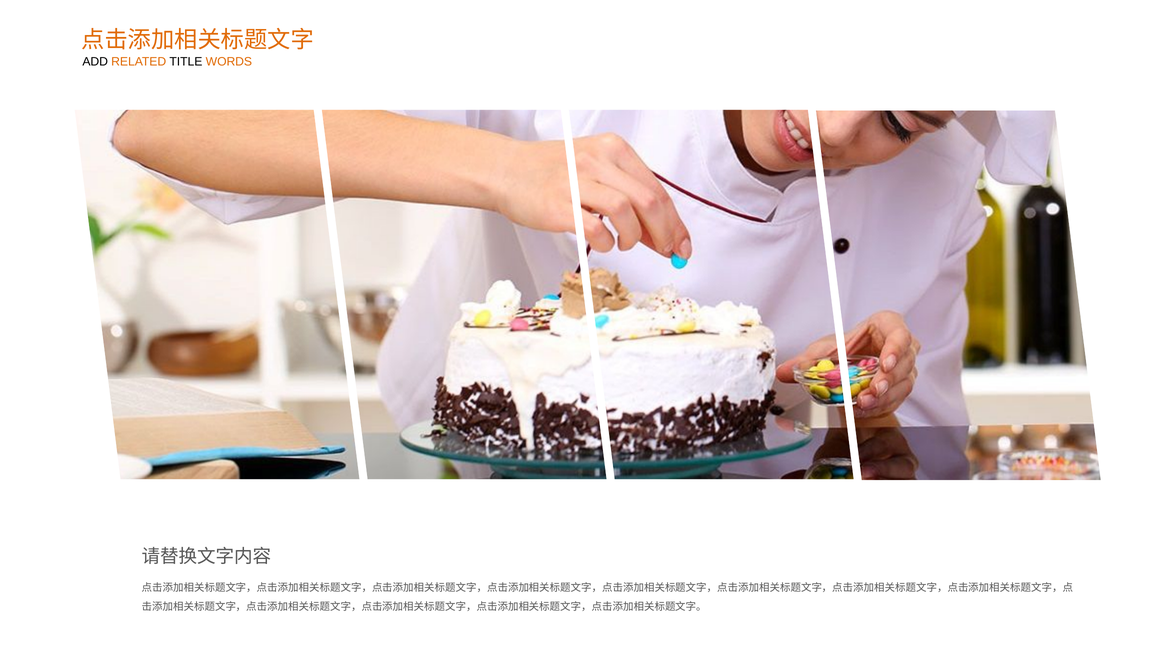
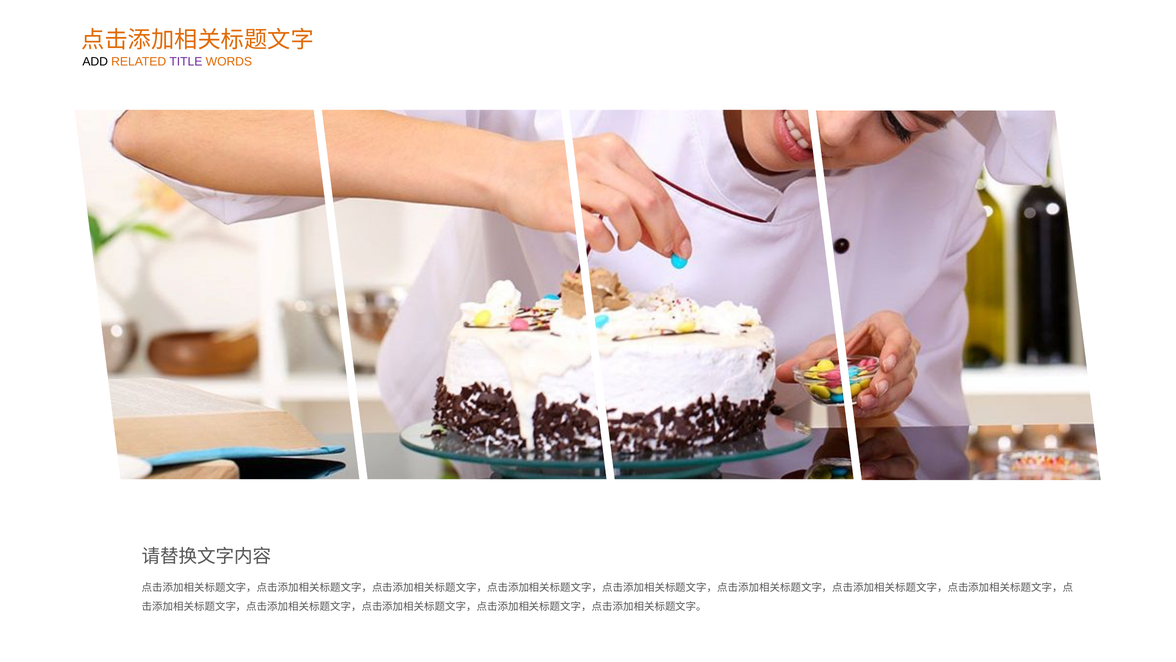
TITLE colour: black -> purple
